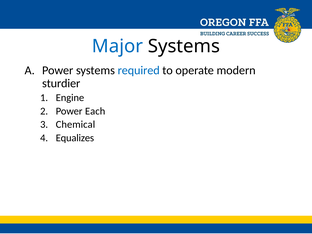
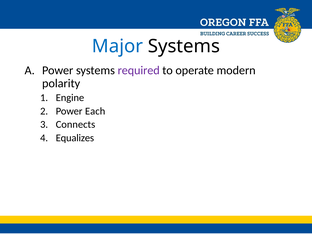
required colour: blue -> purple
sturdier: sturdier -> polarity
Chemical: Chemical -> Connects
